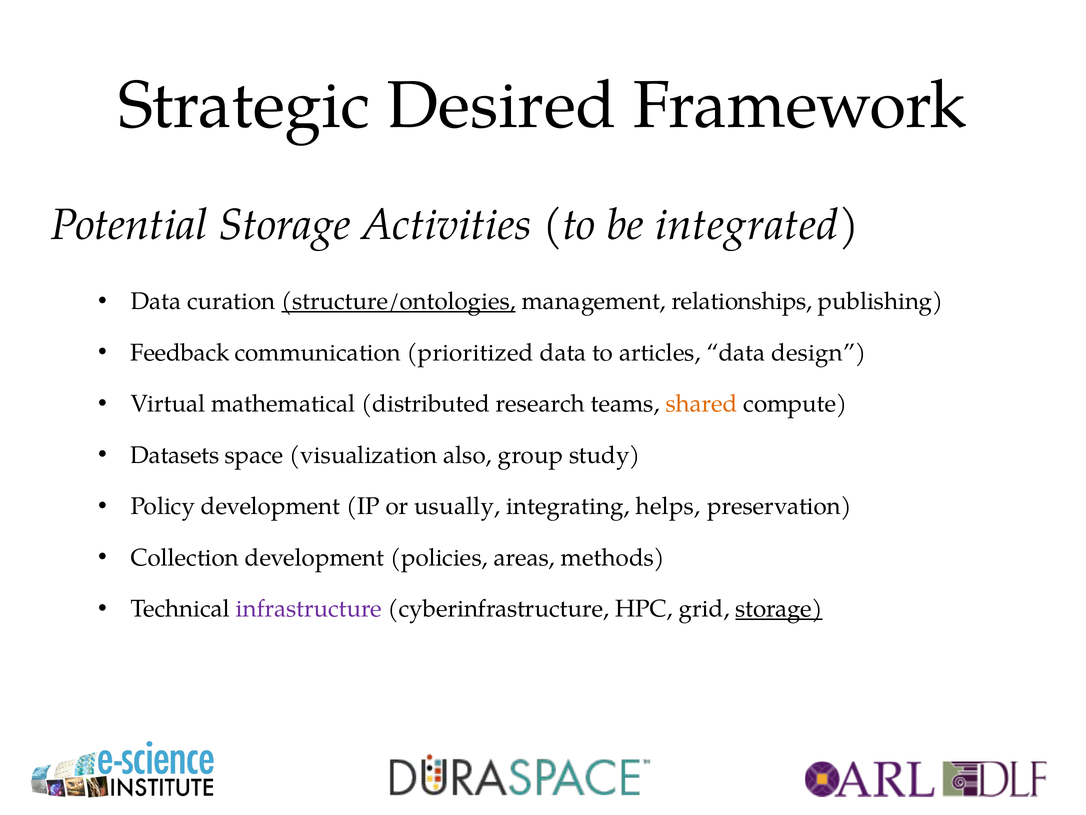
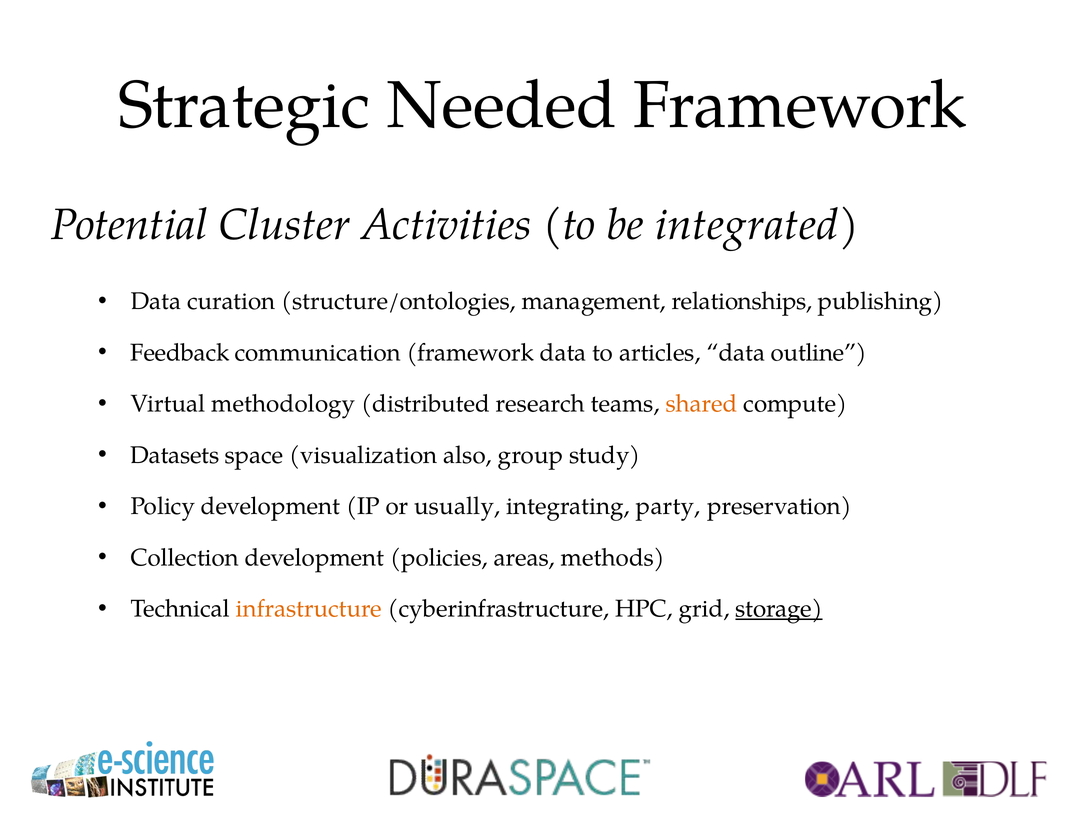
Desired: Desired -> Needed
Potential Storage: Storage -> Cluster
structure/ontologies underline: present -> none
communication prioritized: prioritized -> framework
design: design -> outline
mathematical: mathematical -> methodology
helps: helps -> party
infrastructure colour: purple -> orange
